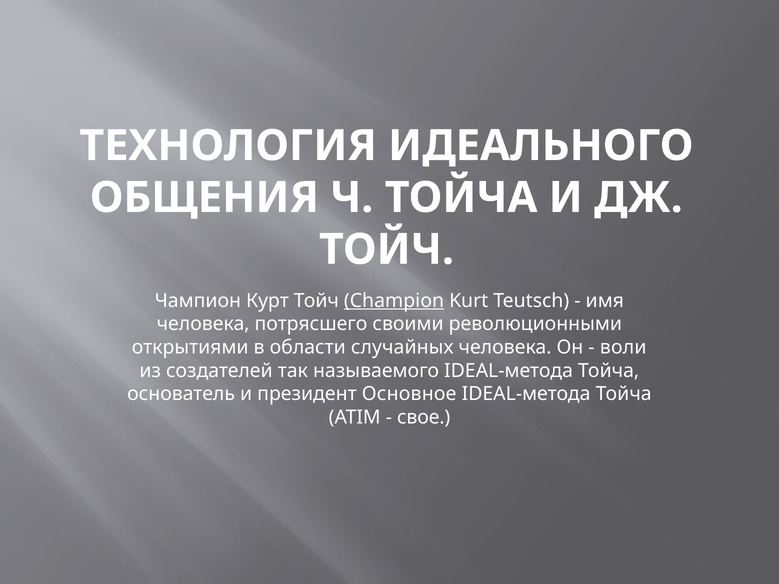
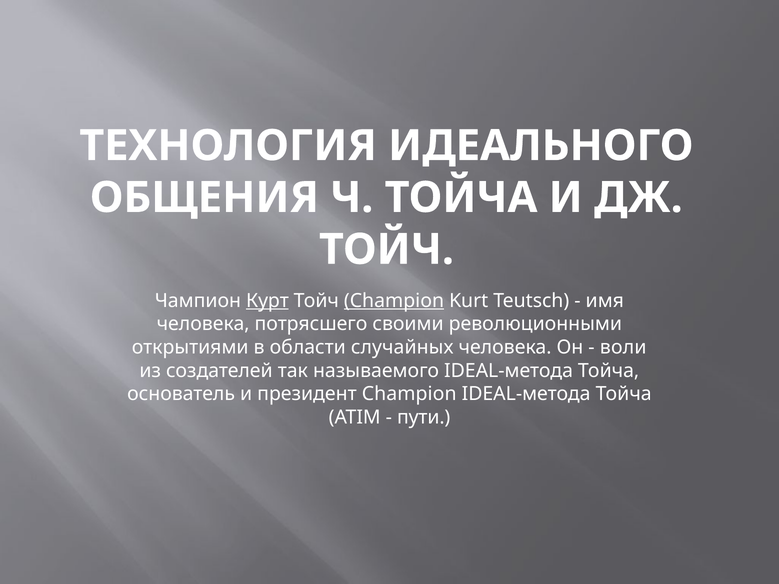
Курт underline: none -> present
президент Основное: Основное -> Champion
свое: свое -> пути
